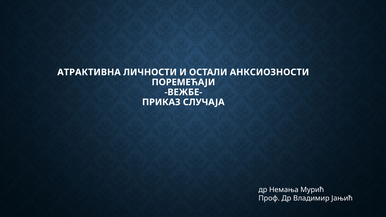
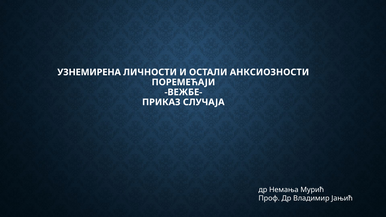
АТРАКТИВНА: АТРАКТИВНА -> УЗНЕМИРЕНА
